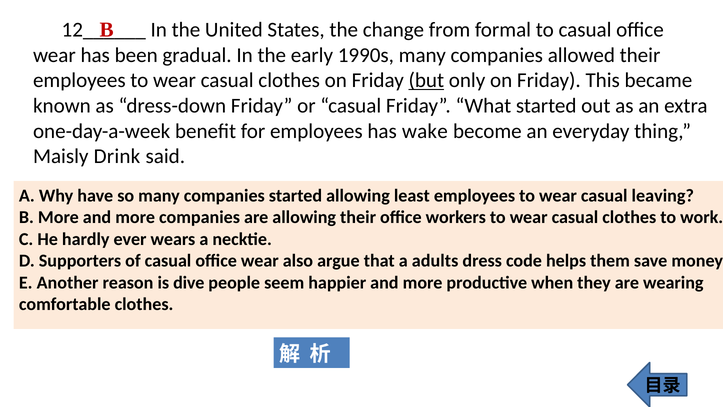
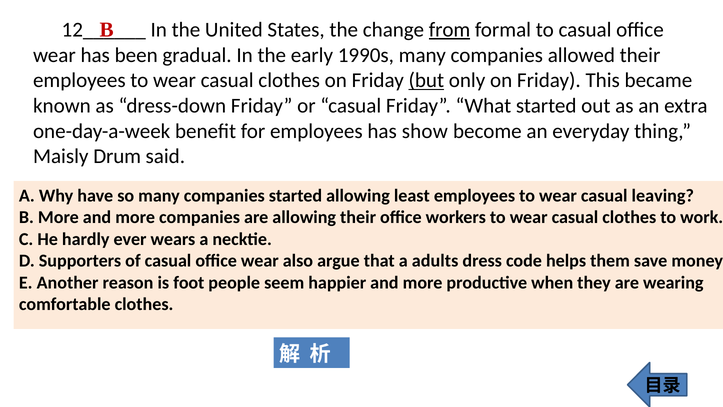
from underline: none -> present
wake: wake -> show
Drink: Drink -> Drum
dive: dive -> foot
